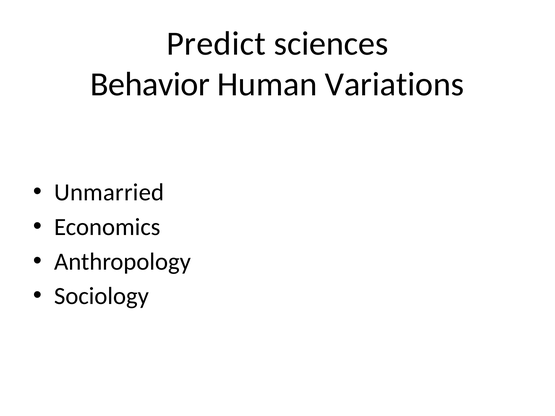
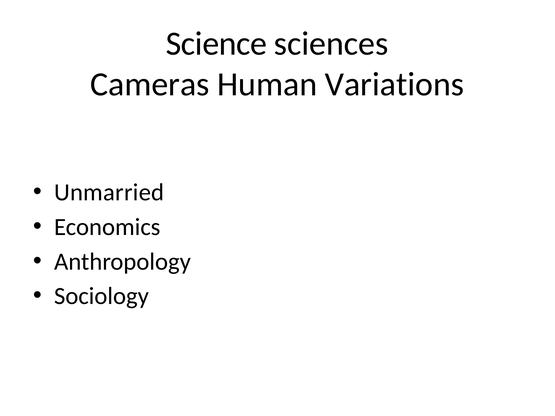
Predict: Predict -> Science
Behavior: Behavior -> Cameras
